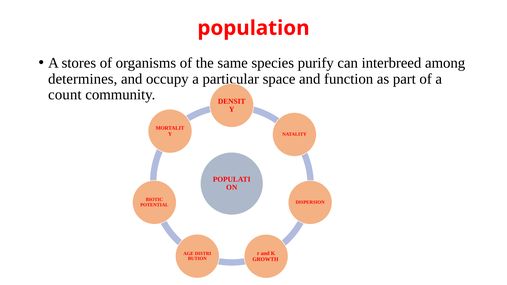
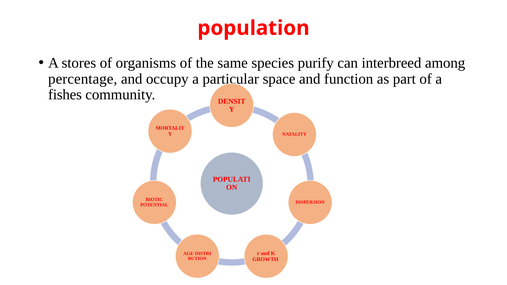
determines: determines -> percentage
count: count -> fishes
